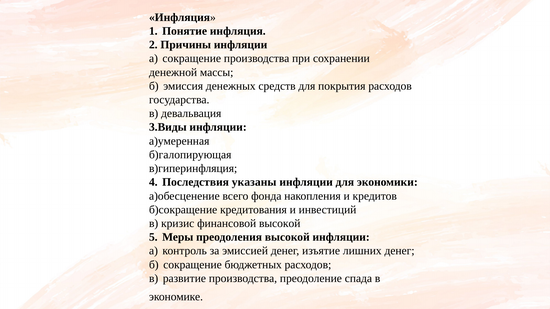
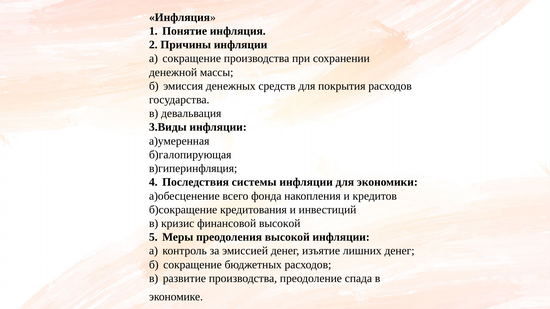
указаны: указаны -> системы
